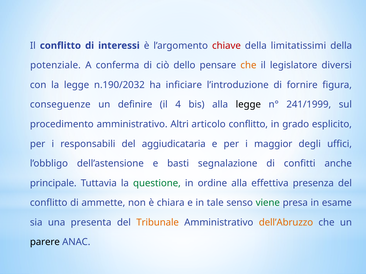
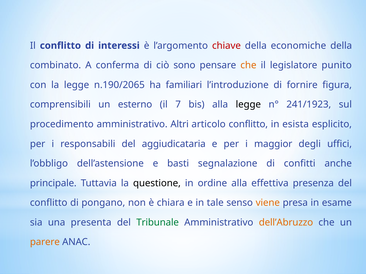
limitatissimi: limitatissimi -> economiche
potenziale: potenziale -> combinato
dello: dello -> sono
diversi: diversi -> punito
n.190/2032: n.190/2032 -> n.190/2065
inficiare: inficiare -> familiari
conseguenze: conseguenze -> comprensibili
definire: definire -> esterno
4: 4 -> 7
241/1999: 241/1999 -> 241/1923
grado: grado -> esista
questione colour: green -> black
ammette: ammette -> pongano
viene colour: green -> orange
Tribunale colour: orange -> green
parere colour: black -> orange
